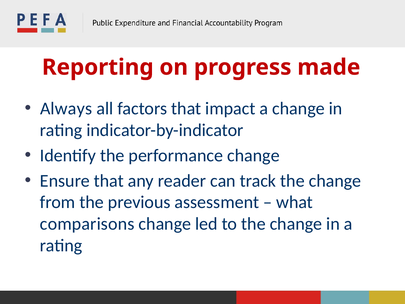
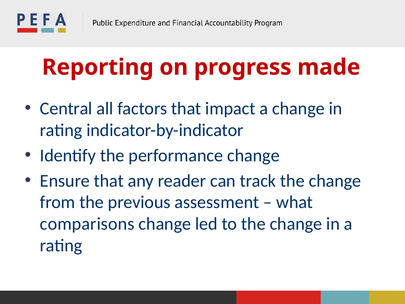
Always: Always -> Central
